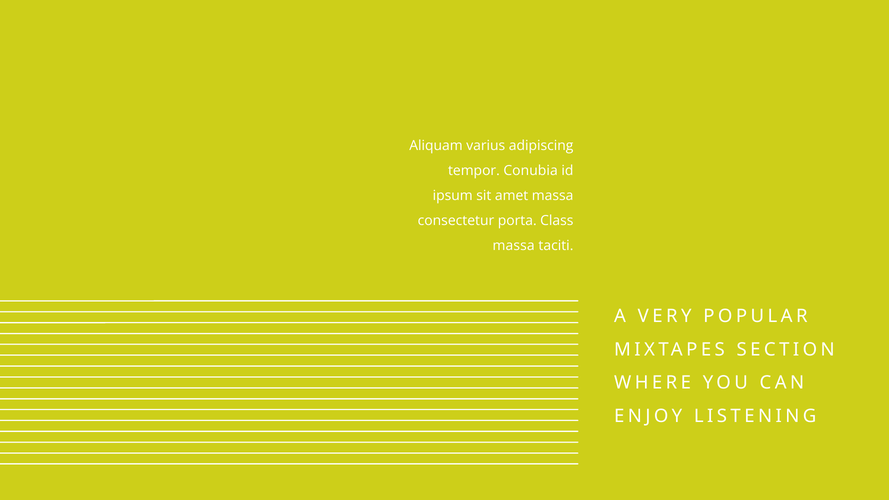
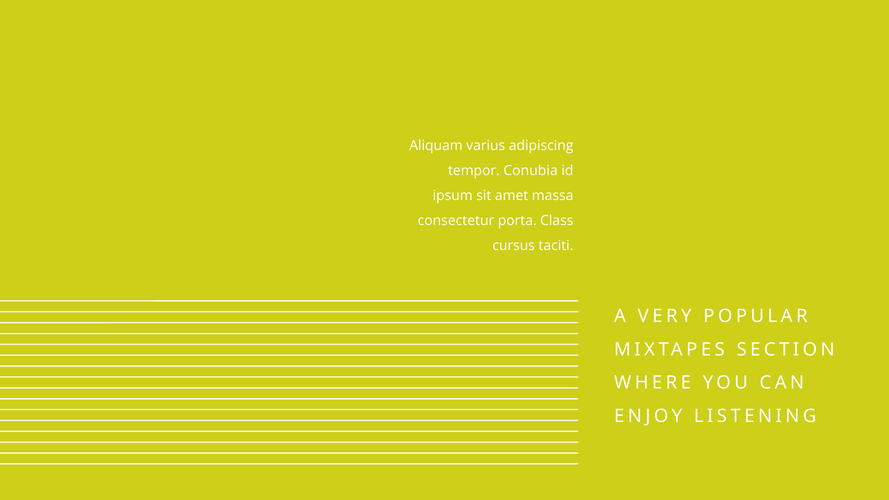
massa at (514, 245): massa -> cursus
